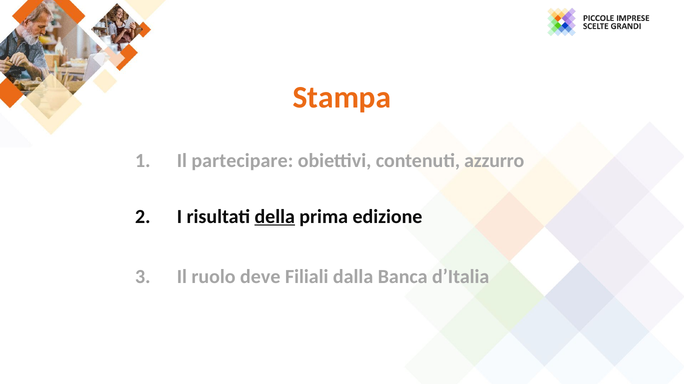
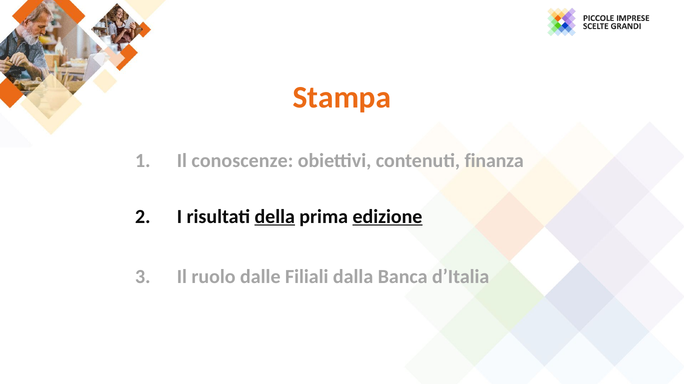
partecipare: partecipare -> conoscenze
azzurro: azzurro -> finanza
edizione underline: none -> present
deve: deve -> dalle
